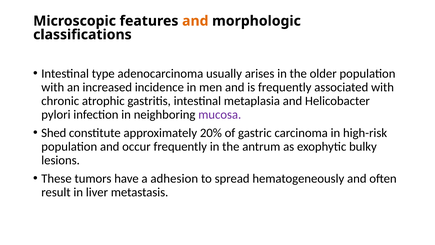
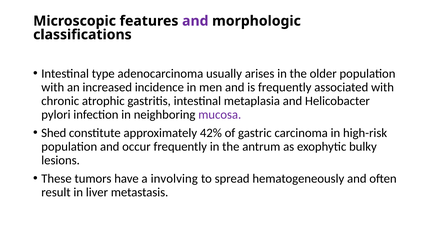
and at (195, 21) colour: orange -> purple
20%: 20% -> 42%
adhesion: adhesion -> involving
